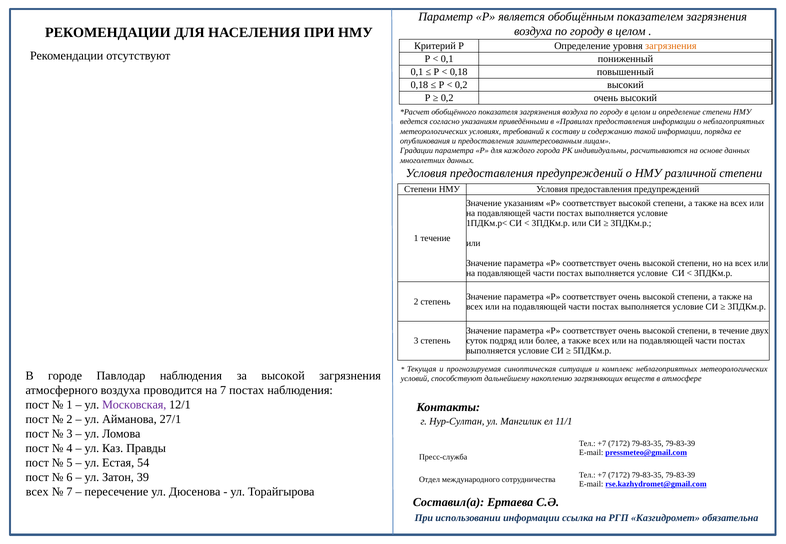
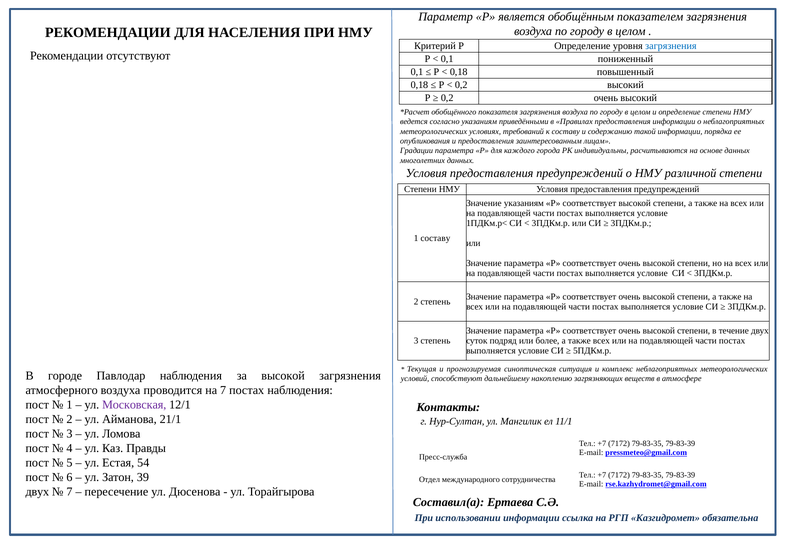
загрязнения at (671, 46) colour: orange -> blue
1 течение: течение -> составу
27/1: 27/1 -> 21/1
всех at (37, 492): всех -> двух
